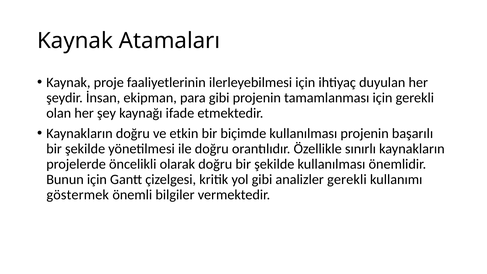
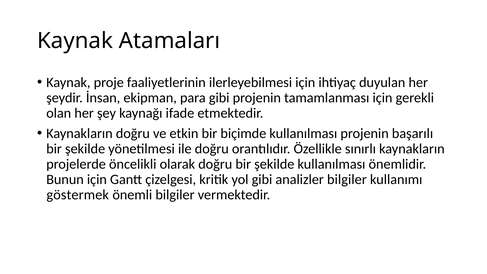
analizler gerekli: gerekli -> bilgiler
